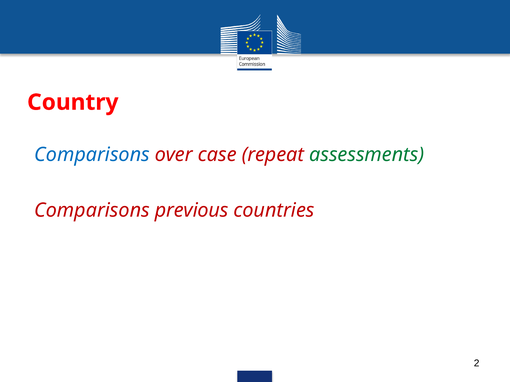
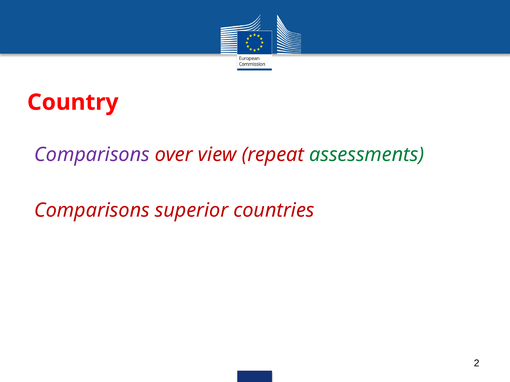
Comparisons at (92, 155) colour: blue -> purple
case: case -> view
previous: previous -> superior
